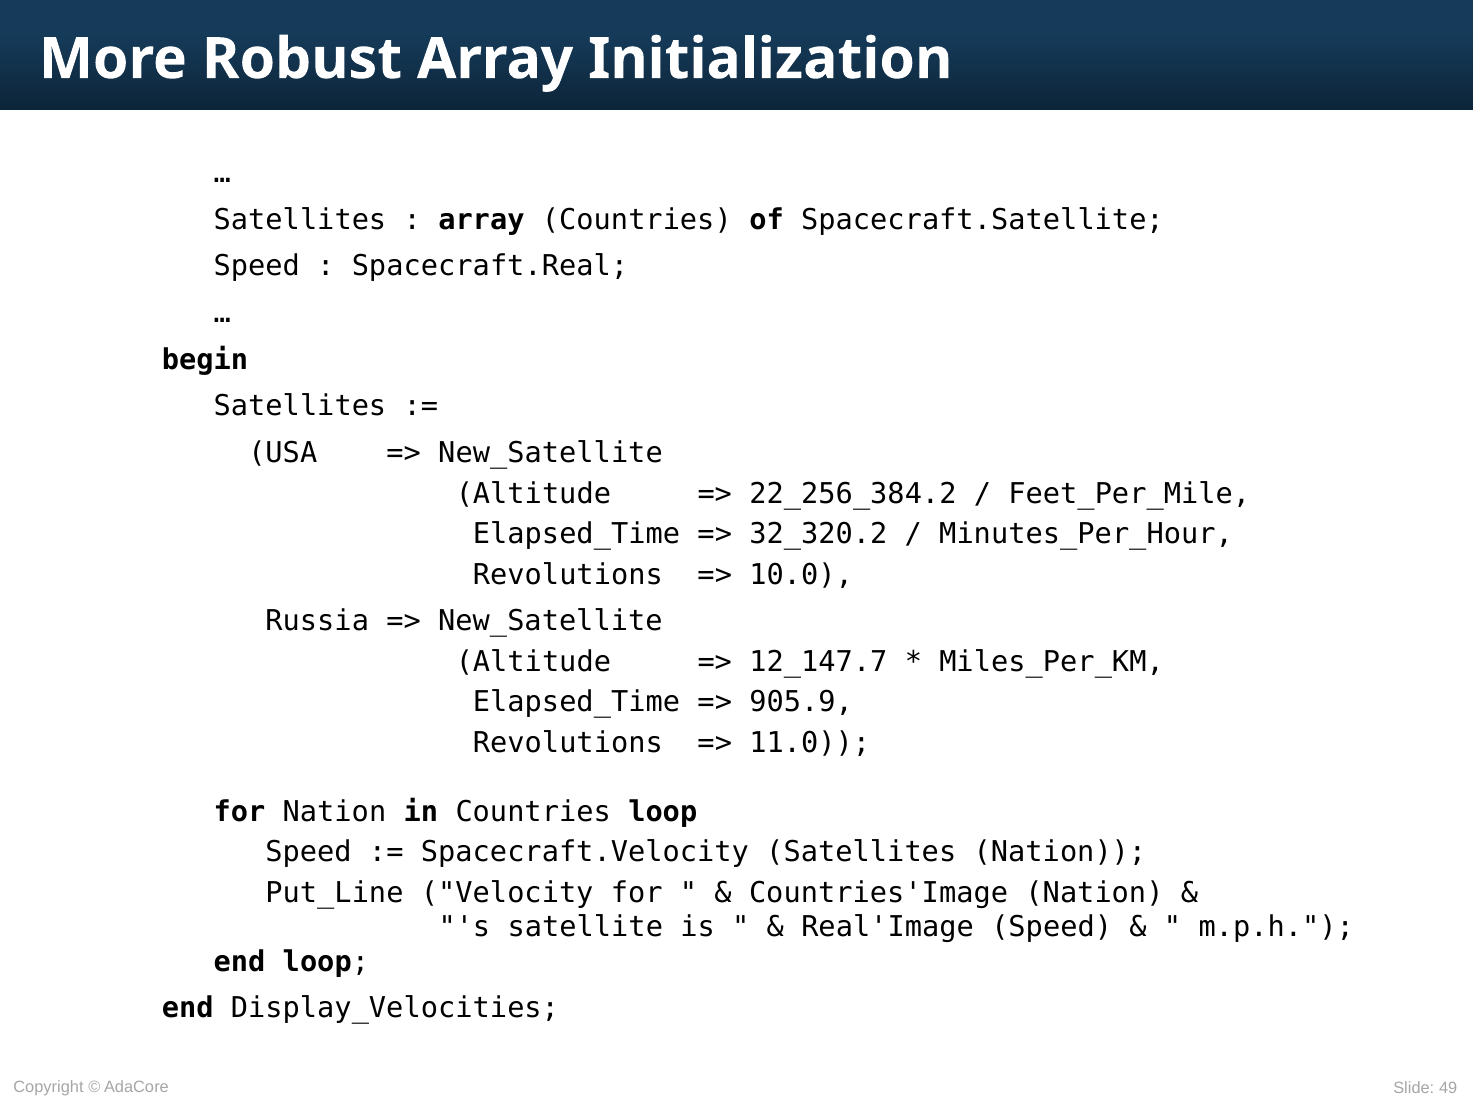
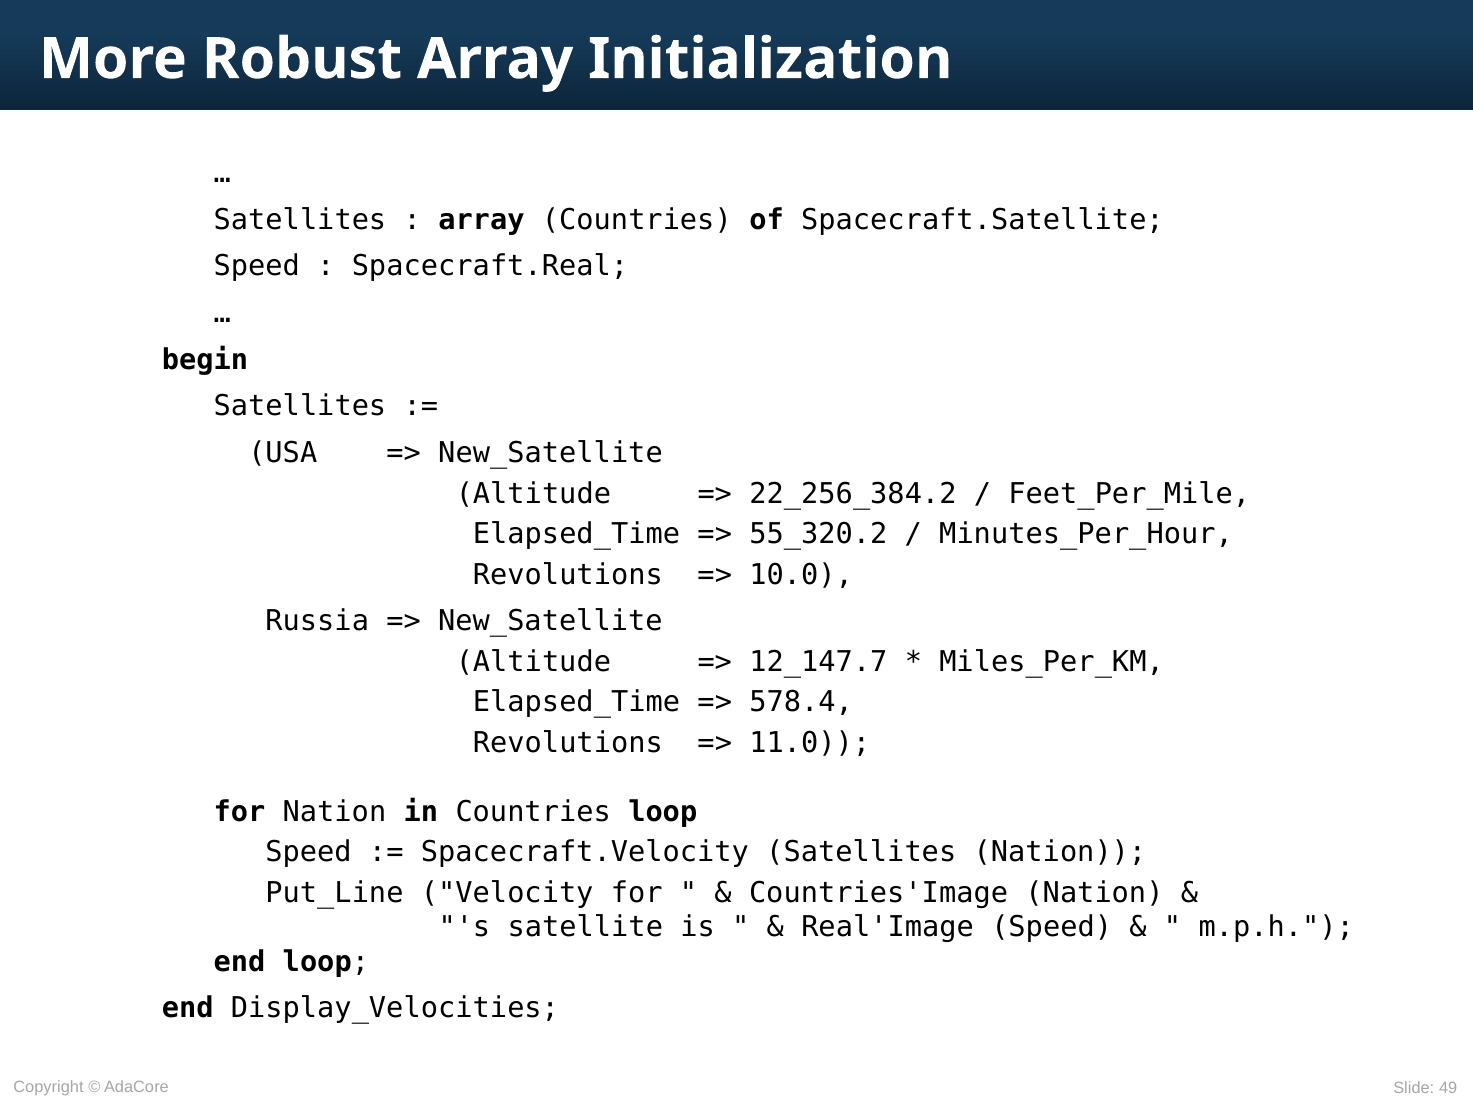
32_320.2: 32_320.2 -> 55_320.2
905.9: 905.9 -> 578.4
